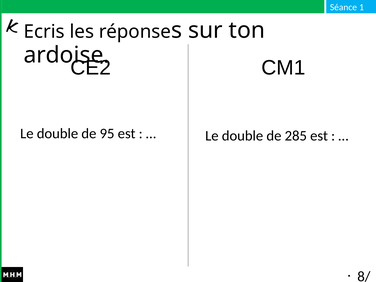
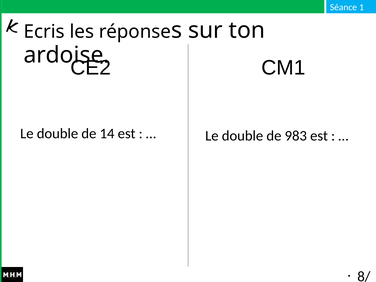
95: 95 -> 14
285: 285 -> 983
